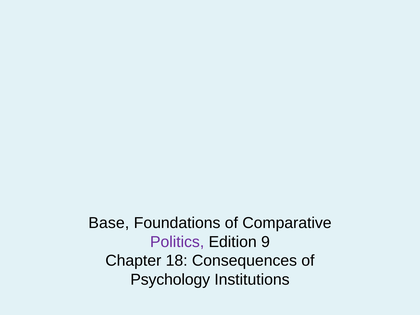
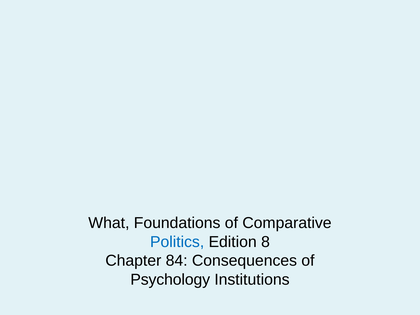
Base: Base -> What
Politics colour: purple -> blue
9: 9 -> 8
18: 18 -> 84
